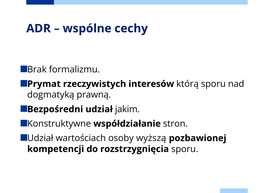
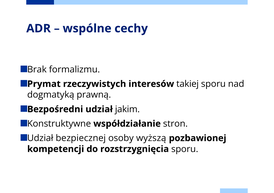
którą: którą -> takiej
wartościach: wartościach -> bezpiecznej
